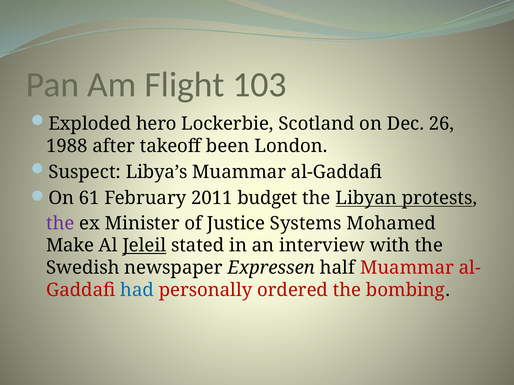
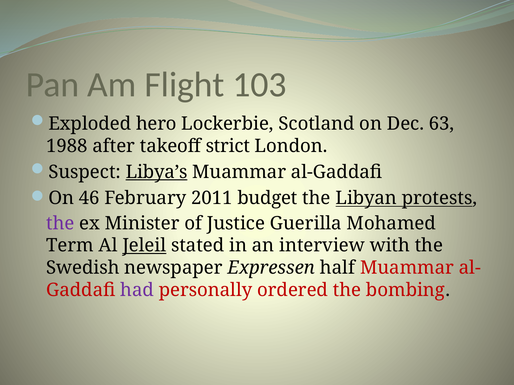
26: 26 -> 63
been: been -> strict
Libya’s underline: none -> present
61: 61 -> 46
Systems: Systems -> Guerilla
Make: Make -> Term
had colour: blue -> purple
